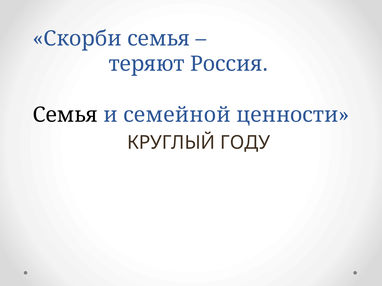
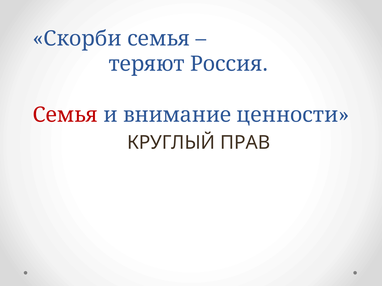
Семья at (65, 115) colour: black -> red
семейной: семейной -> внимание
ГОДУ: ГОДУ -> ПРАВ
